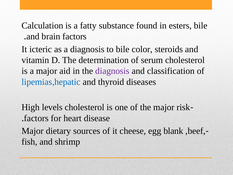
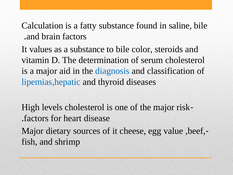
esters: esters -> saline
icteric: icteric -> values
a diagnosis: diagnosis -> substance
diagnosis at (112, 71) colour: purple -> blue
blank: blank -> value
